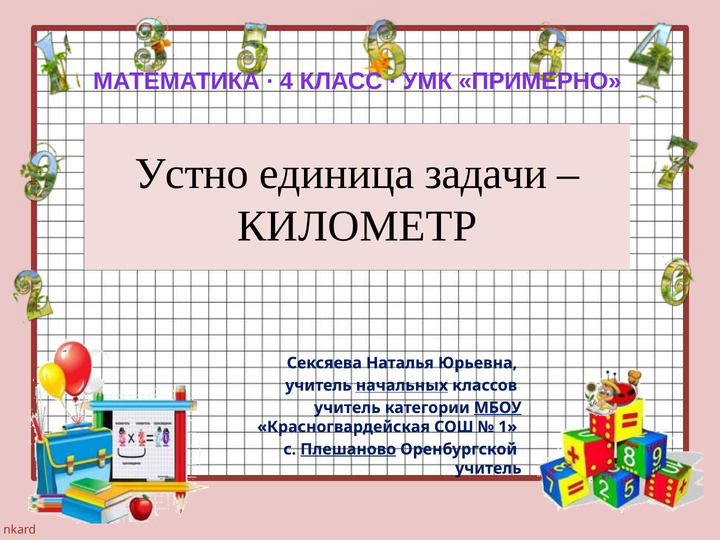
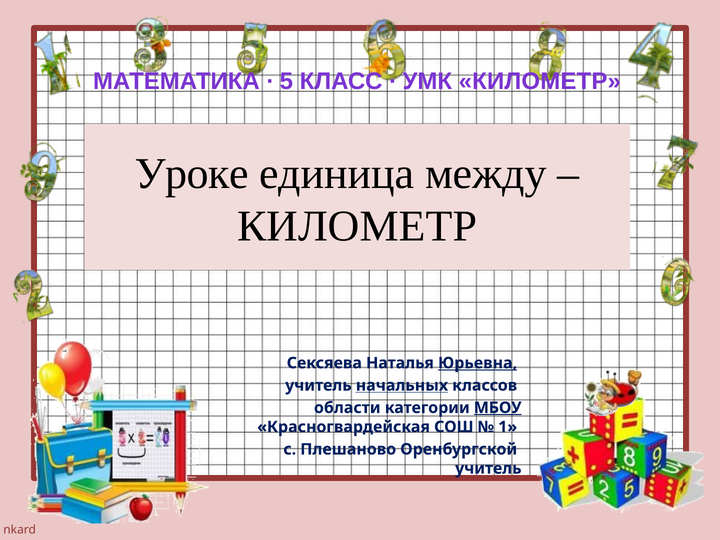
4: 4 -> 5
УМК ПРИМЕРНО: ПРИМЕРНО -> КИЛОМЕТР
Устно: Устно -> Уроке
задачи: задачи -> между
Юрьевна underline: none -> present
учитель at (347, 408): учитель -> области
Плешаново underline: present -> none
